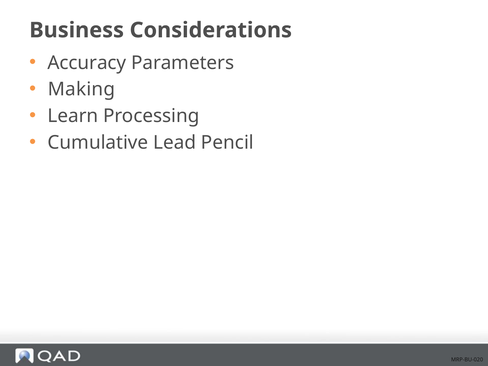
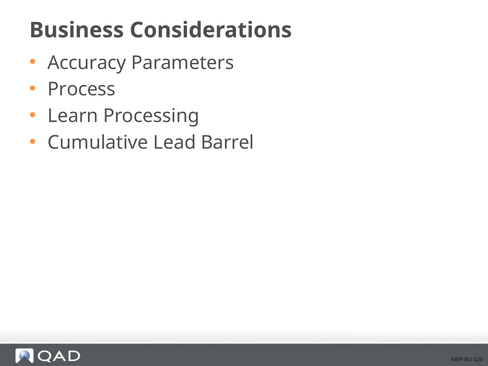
Making: Making -> Process
Pencil: Pencil -> Barrel
